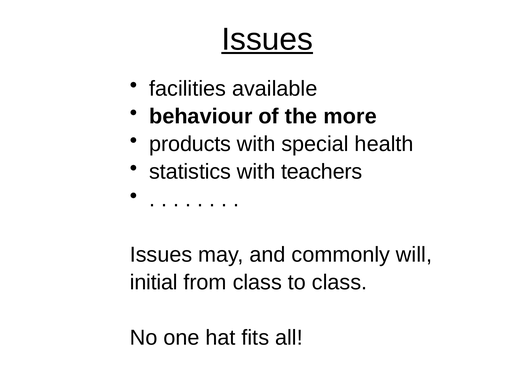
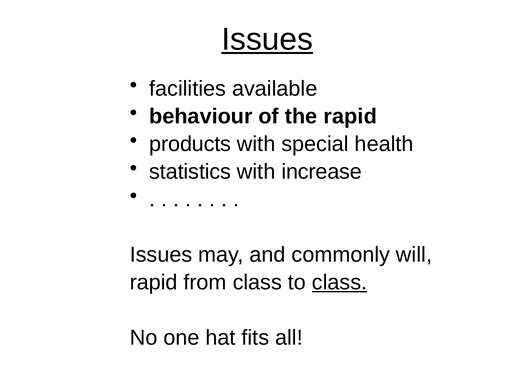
the more: more -> rapid
teachers: teachers -> increase
initial at (154, 282): initial -> rapid
class at (340, 282) underline: none -> present
